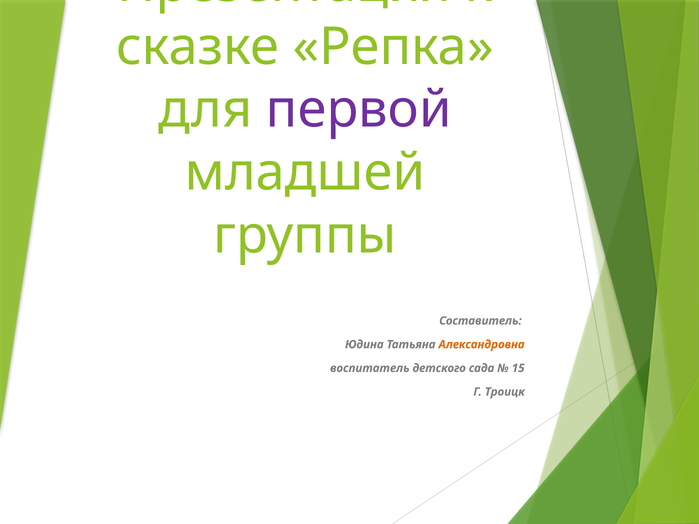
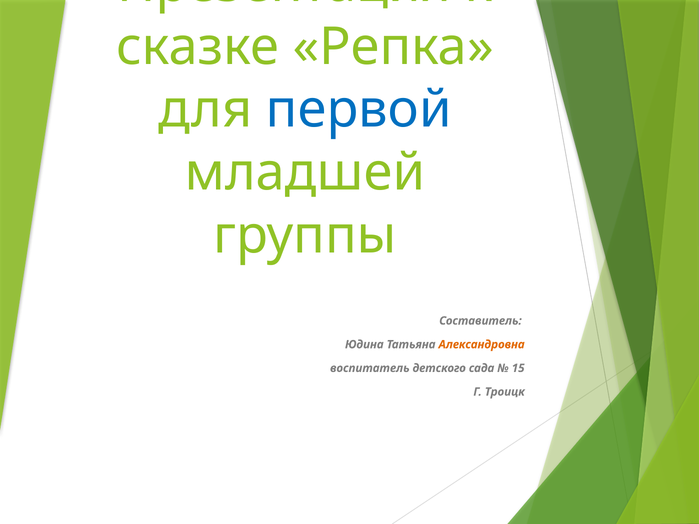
первой colour: purple -> blue
